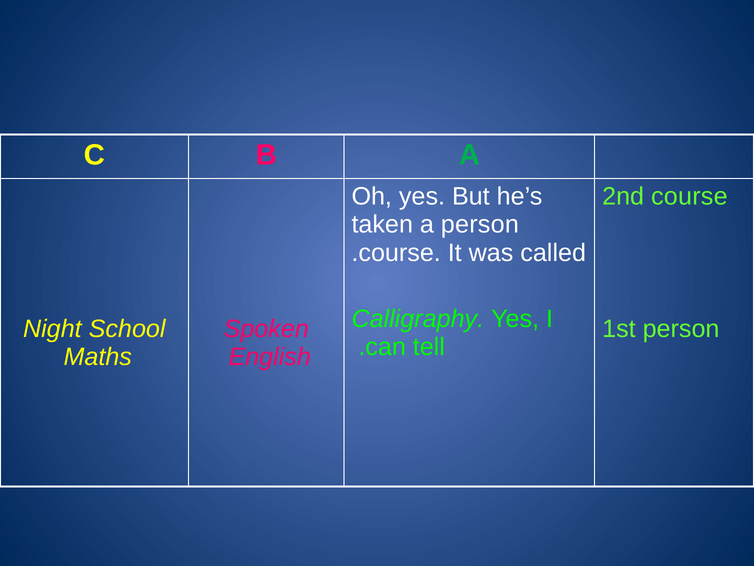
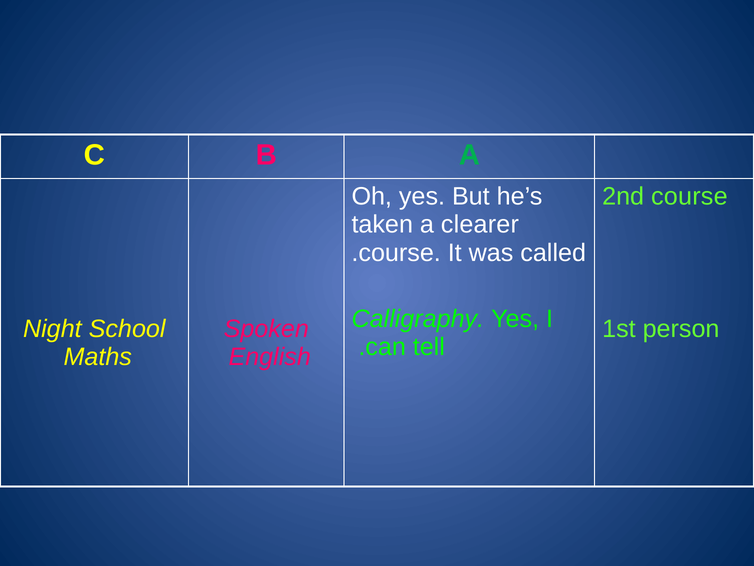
a person: person -> clearer
